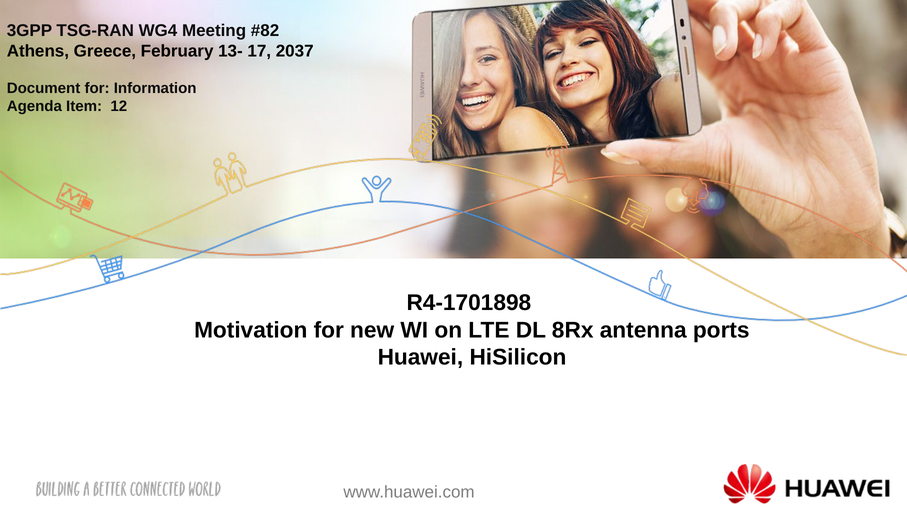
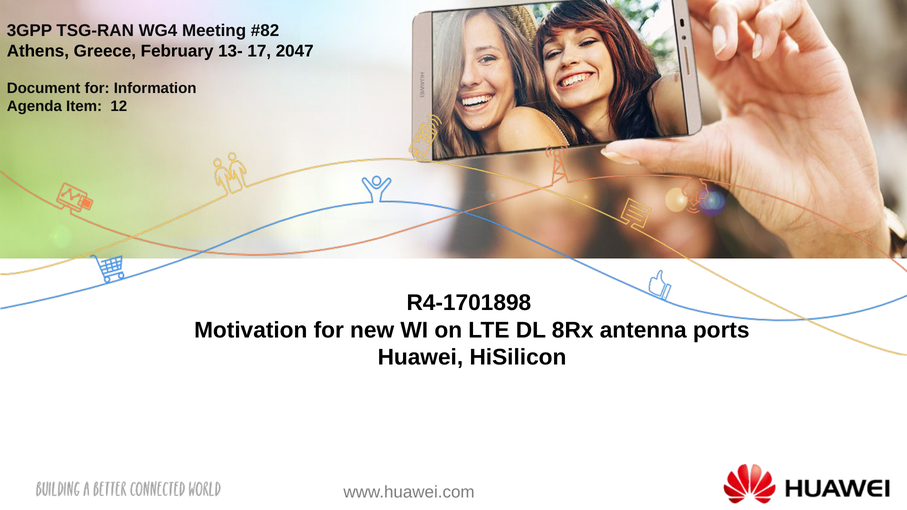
2037: 2037 -> 2047
